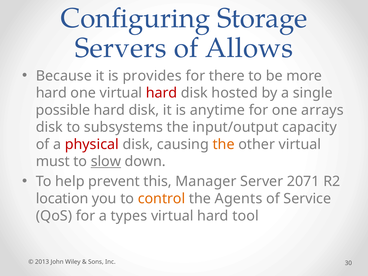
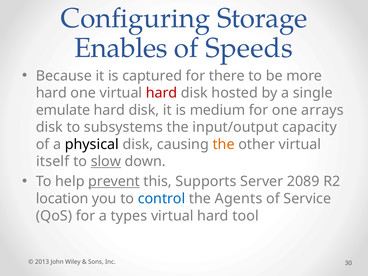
Servers: Servers -> Enables
Allows: Allows -> Speeds
provides: provides -> captured
possible: possible -> emulate
anytime: anytime -> medium
physical colour: red -> black
must: must -> itself
prevent underline: none -> present
Manager: Manager -> Supports
2071: 2071 -> 2089
control colour: orange -> blue
